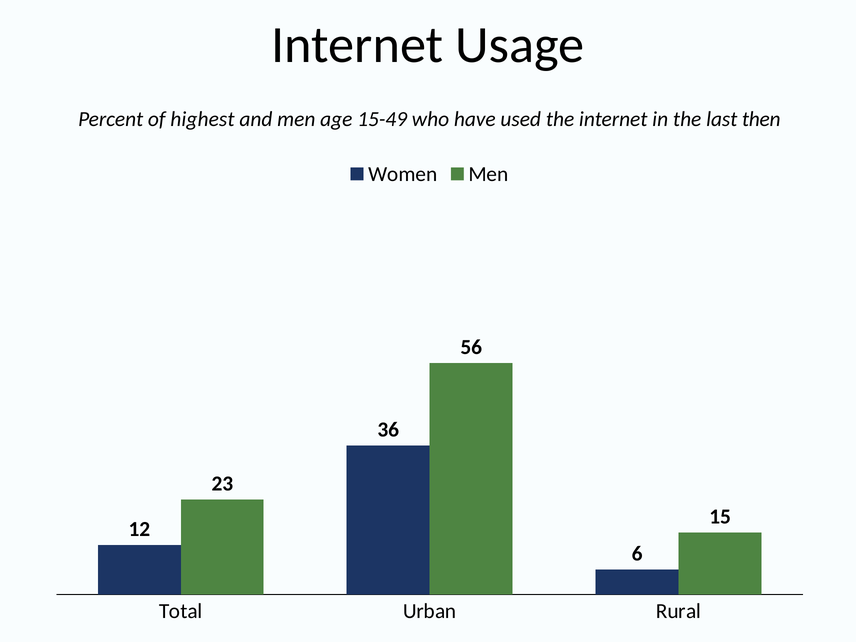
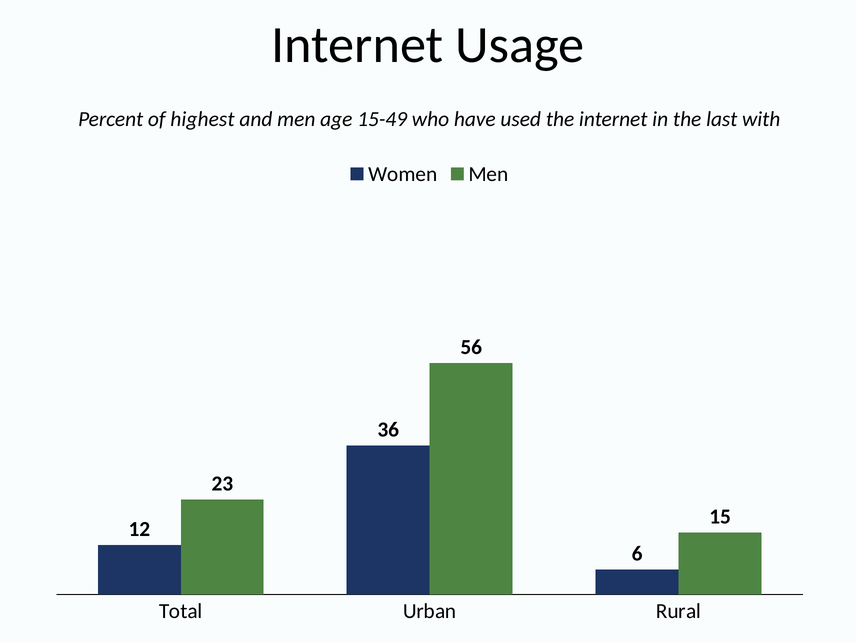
then: then -> with
